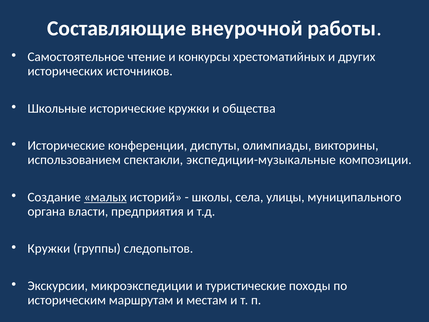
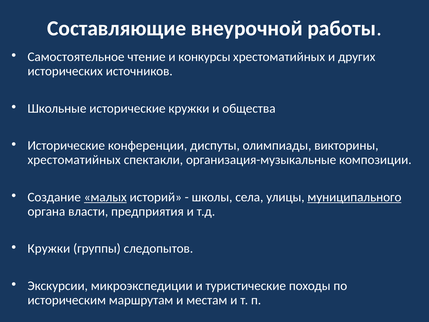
использованием at (74, 160): использованием -> хрестоматийных
экспедиции-музыкальные: экспедиции-музыкальные -> организация-музыкальные
муниципального underline: none -> present
